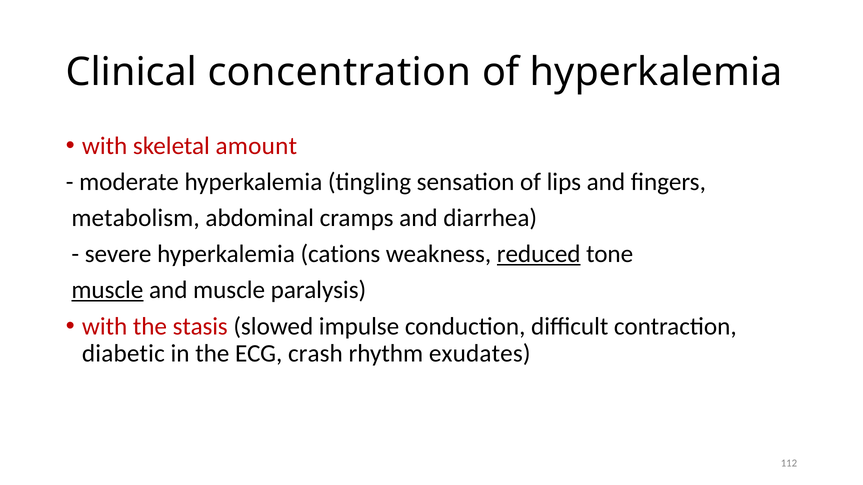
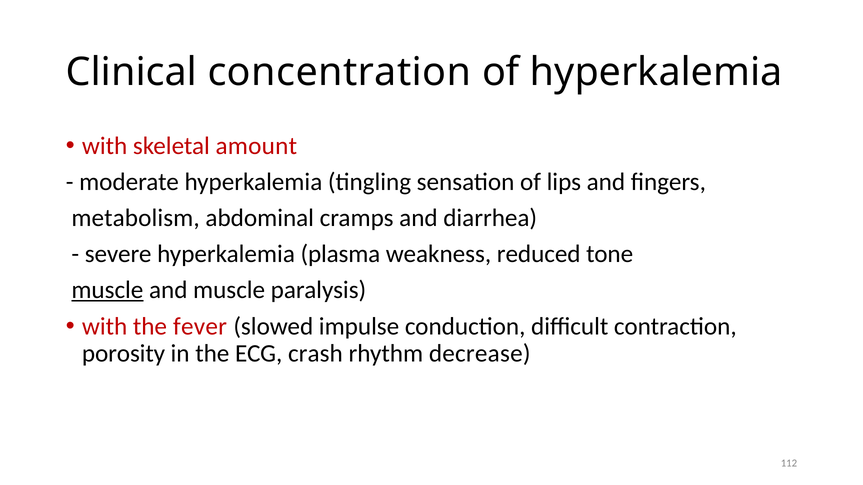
cations: cations -> plasma
reduced underline: present -> none
stasis: stasis -> fever
diabetic: diabetic -> porosity
exudates: exudates -> decrease
